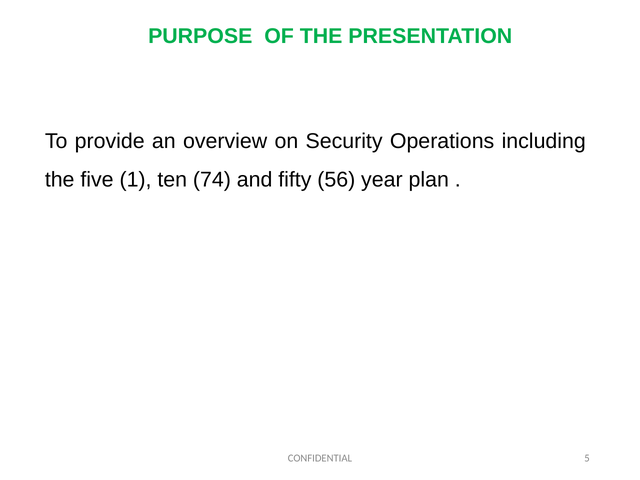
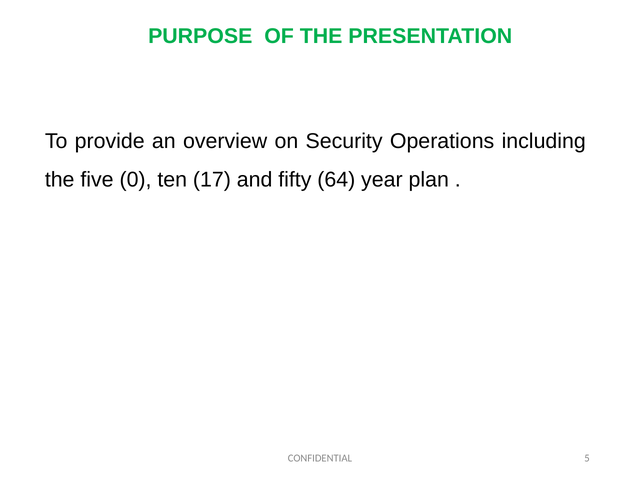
1: 1 -> 0
74: 74 -> 17
56: 56 -> 64
